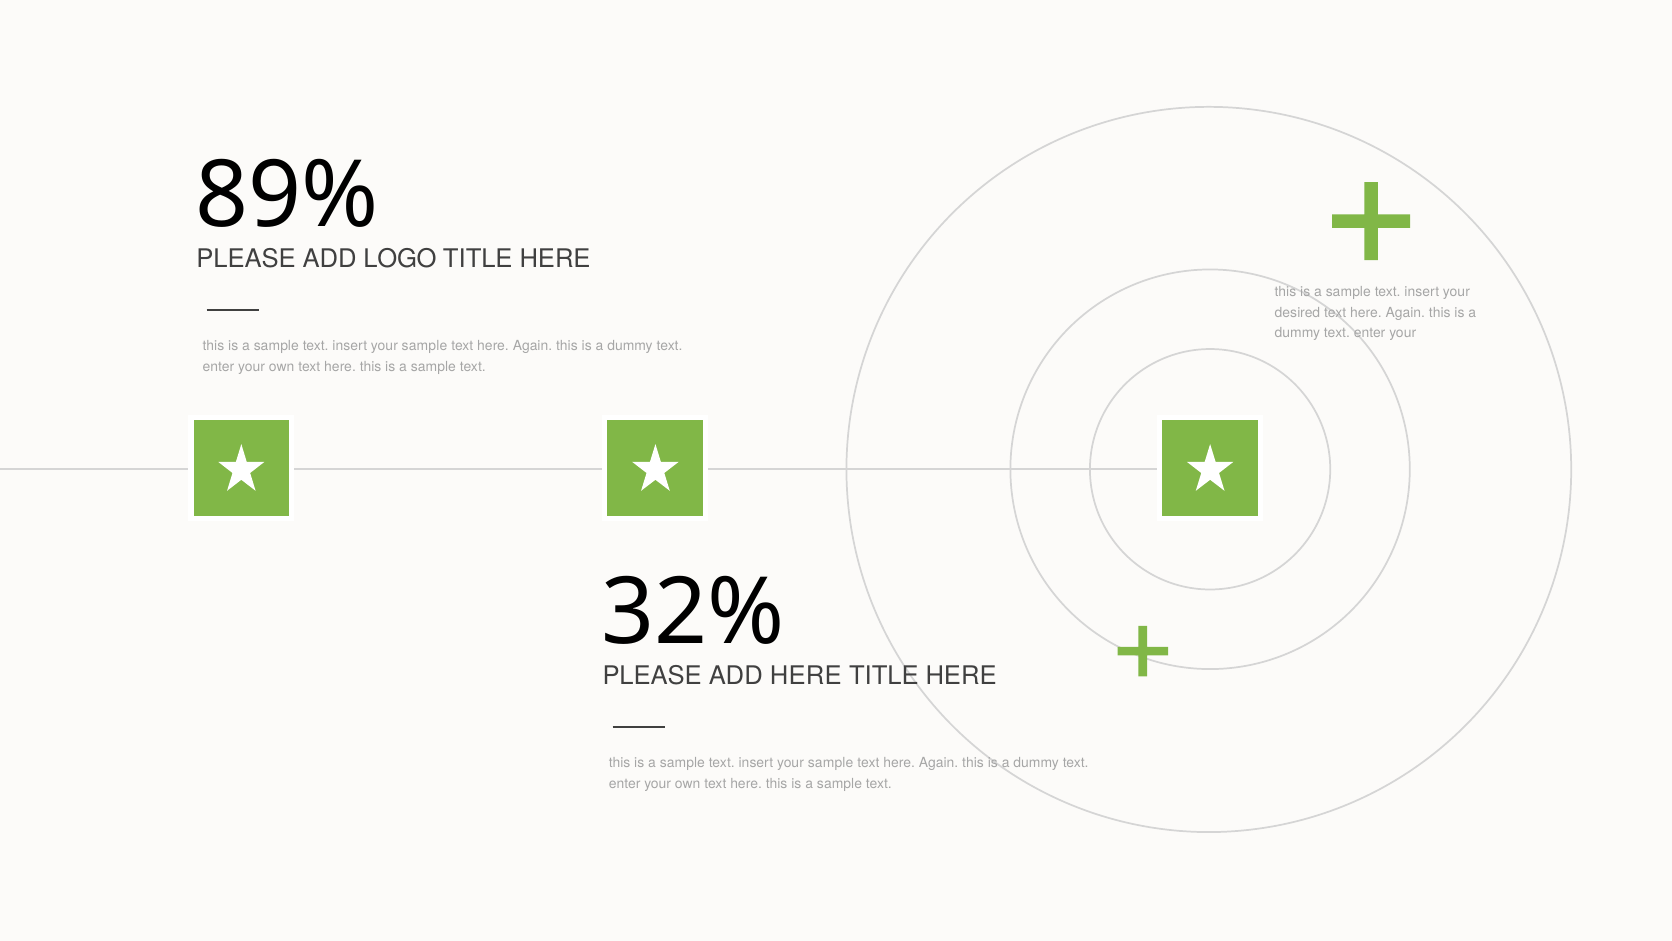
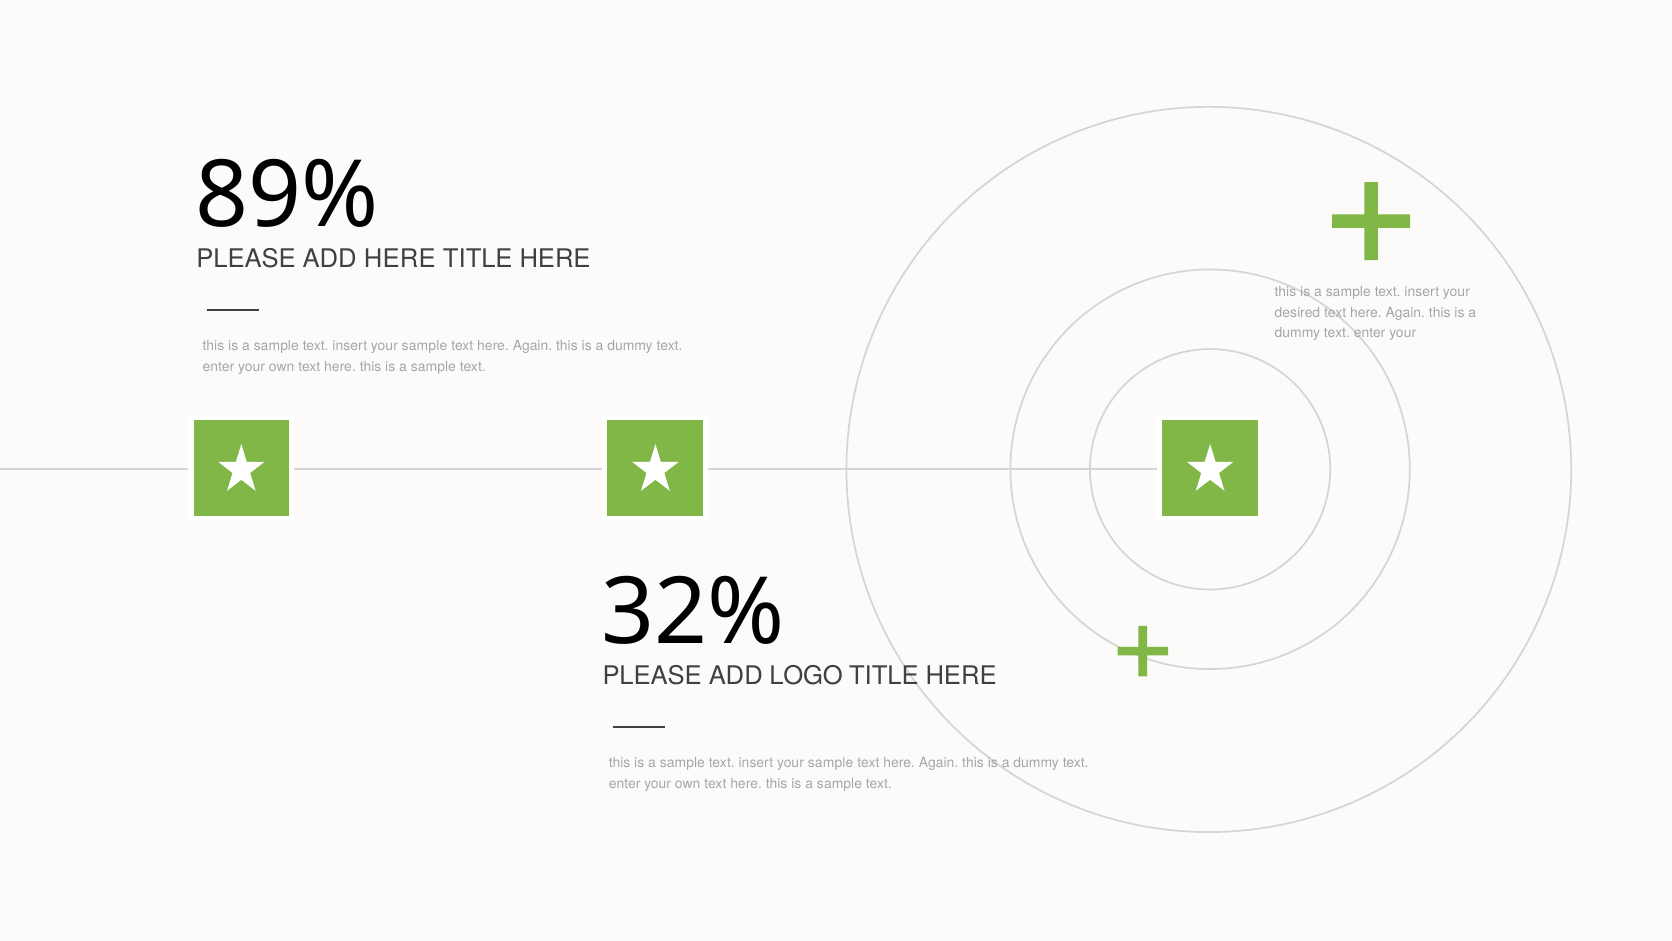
LOGO at (400, 259): LOGO -> HERE
HERE at (806, 675): HERE -> LOGO
